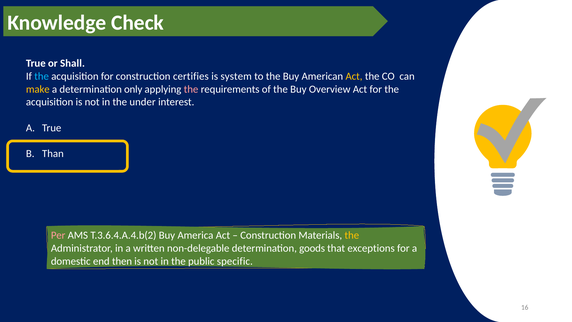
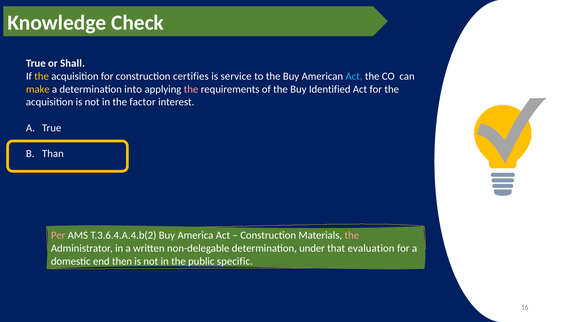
the at (42, 76) colour: light blue -> yellow
system: system -> service
Act at (354, 76) colour: yellow -> light blue
only: only -> into
Overview: Overview -> Identified
under: under -> factor
the at (352, 235) colour: yellow -> pink
goods: goods -> under
exceptions: exceptions -> evaluation
